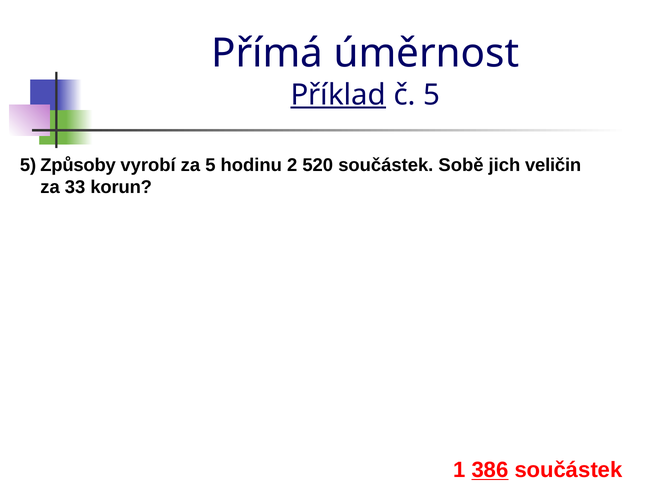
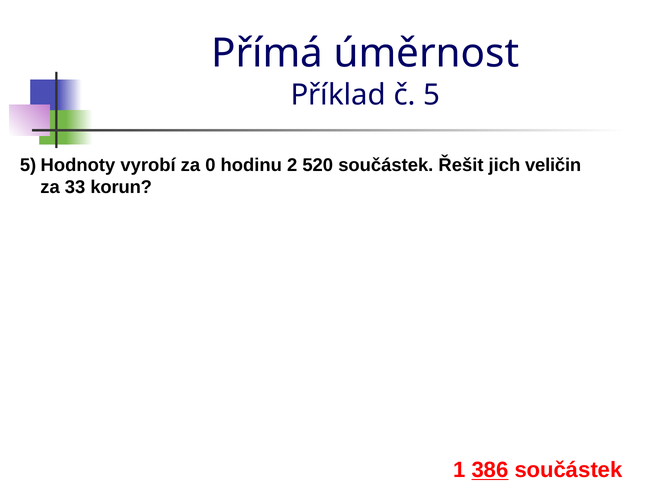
Příklad underline: present -> none
Způsoby: Způsoby -> Hodnoty
za 5: 5 -> 0
Sobě: Sobě -> Řešit
